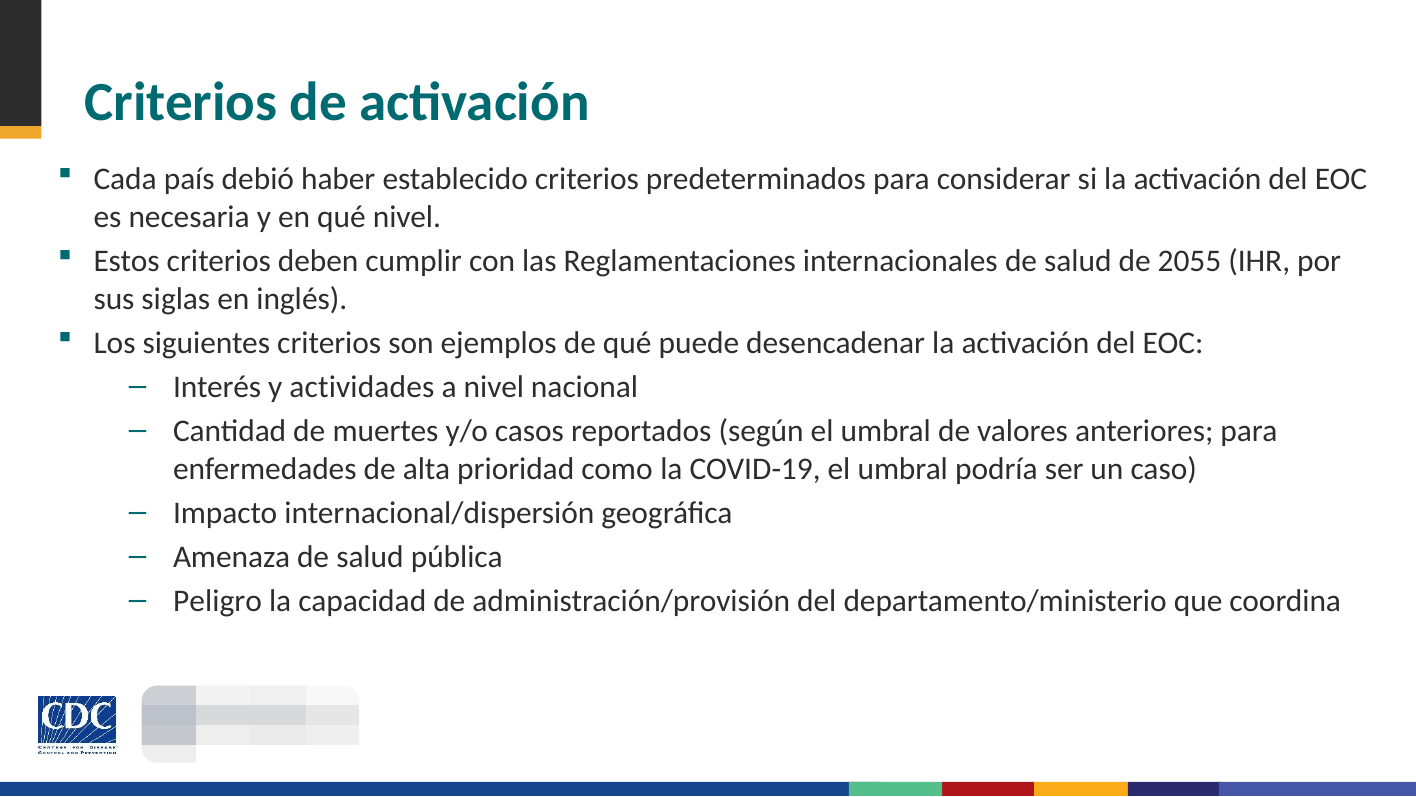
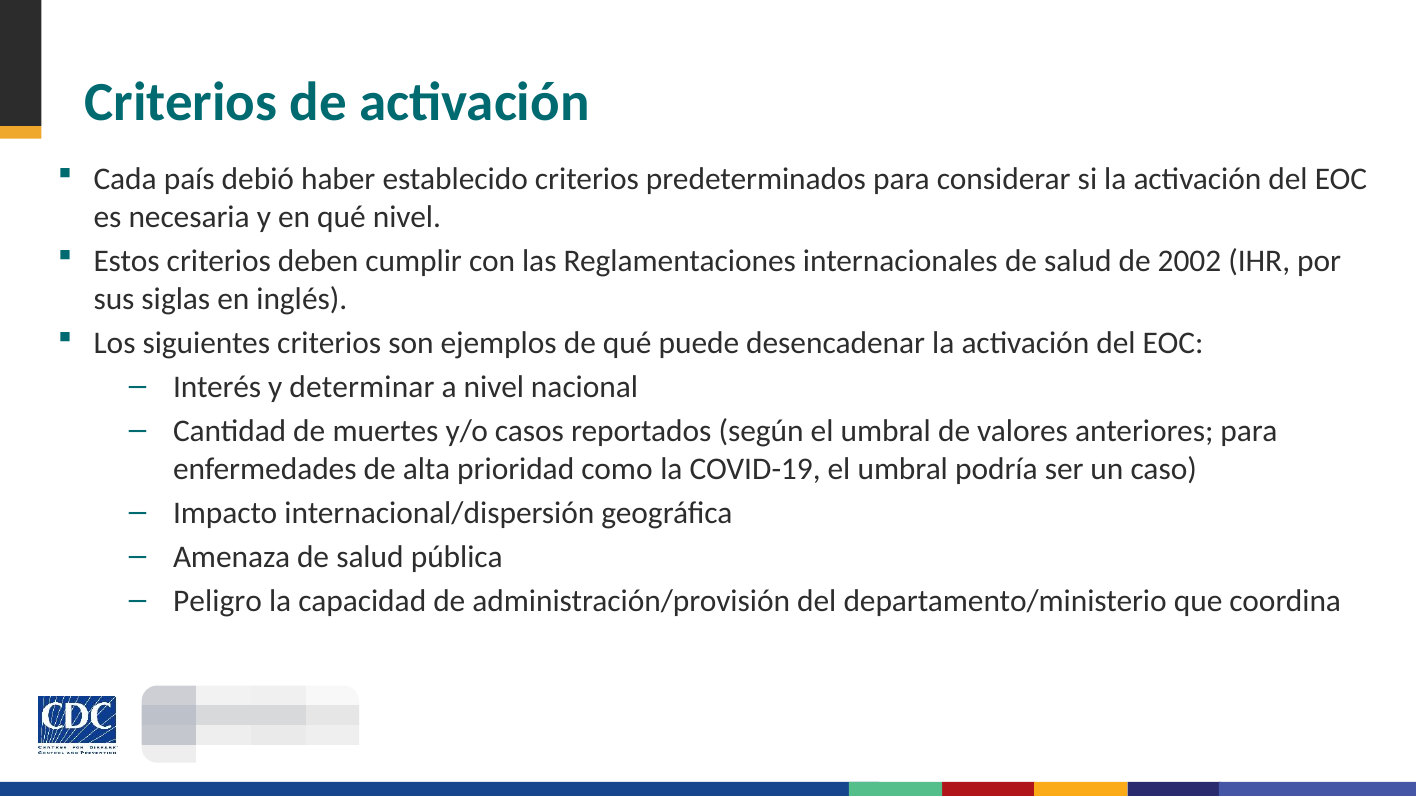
2055: 2055 -> 2002
actividades: actividades -> determinar
